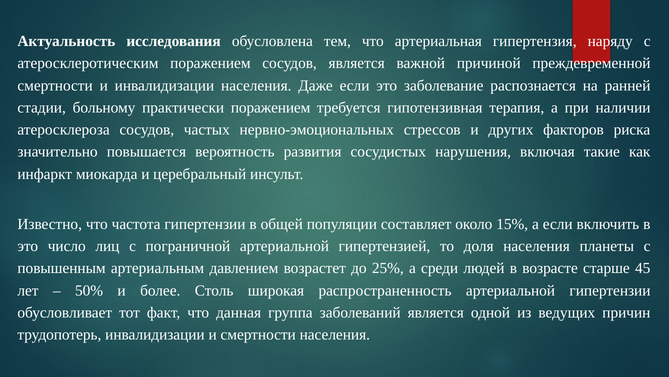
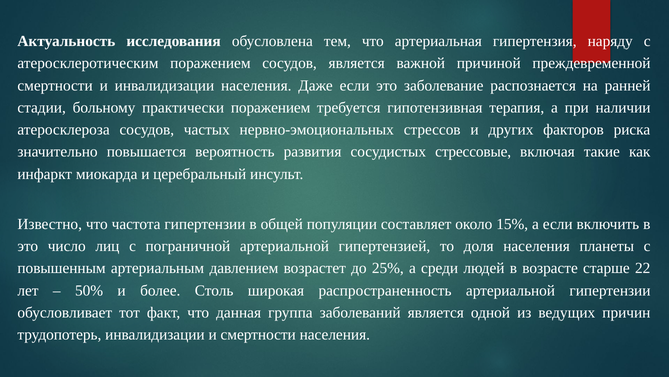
нарушения: нарушения -> стрессовые
45: 45 -> 22
